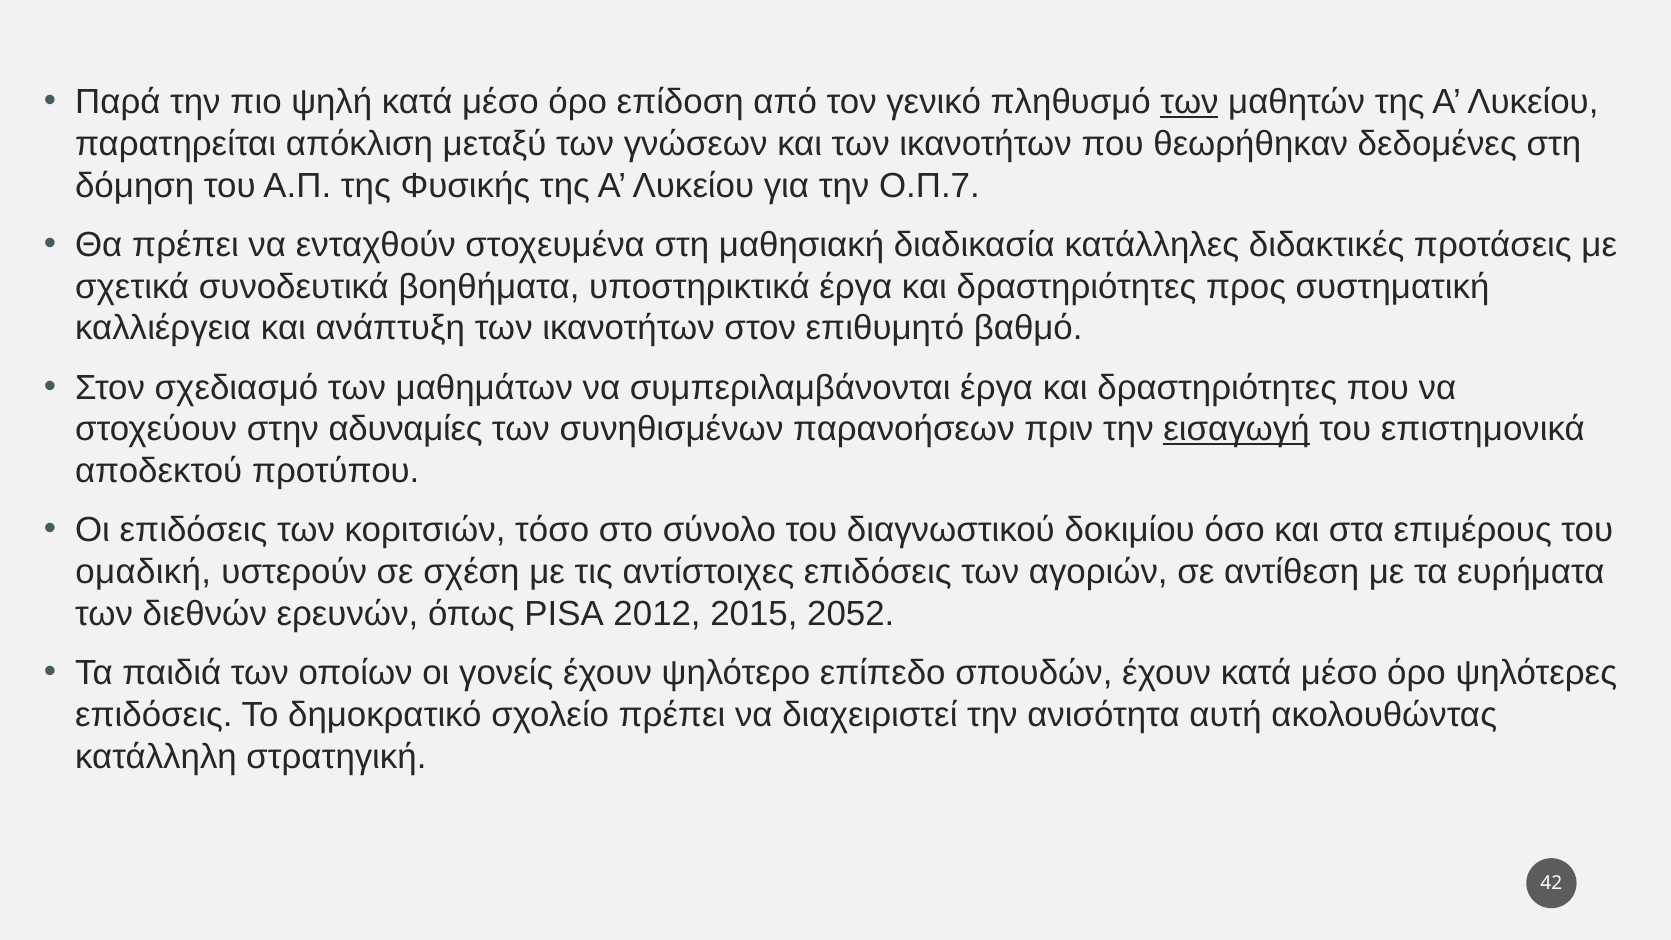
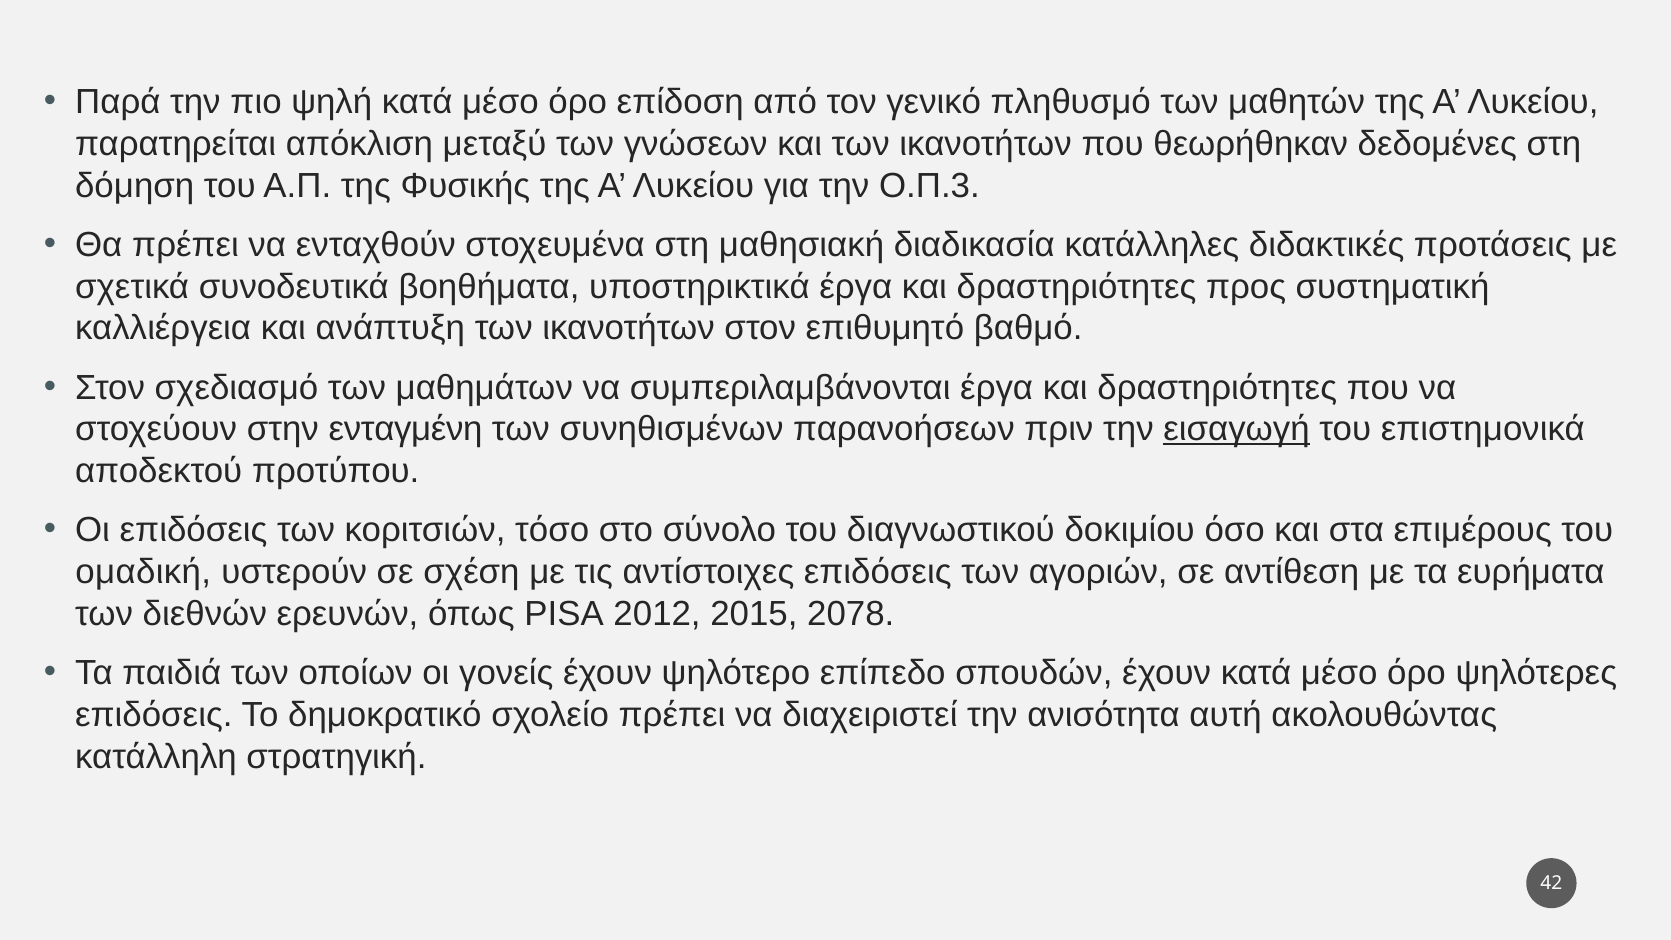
των at (1189, 102) underline: present -> none
Ο.Π.7: Ο.Π.7 -> Ο.Π.3
αδυναμίες: αδυναμίες -> ενταγμένη
2052: 2052 -> 2078
